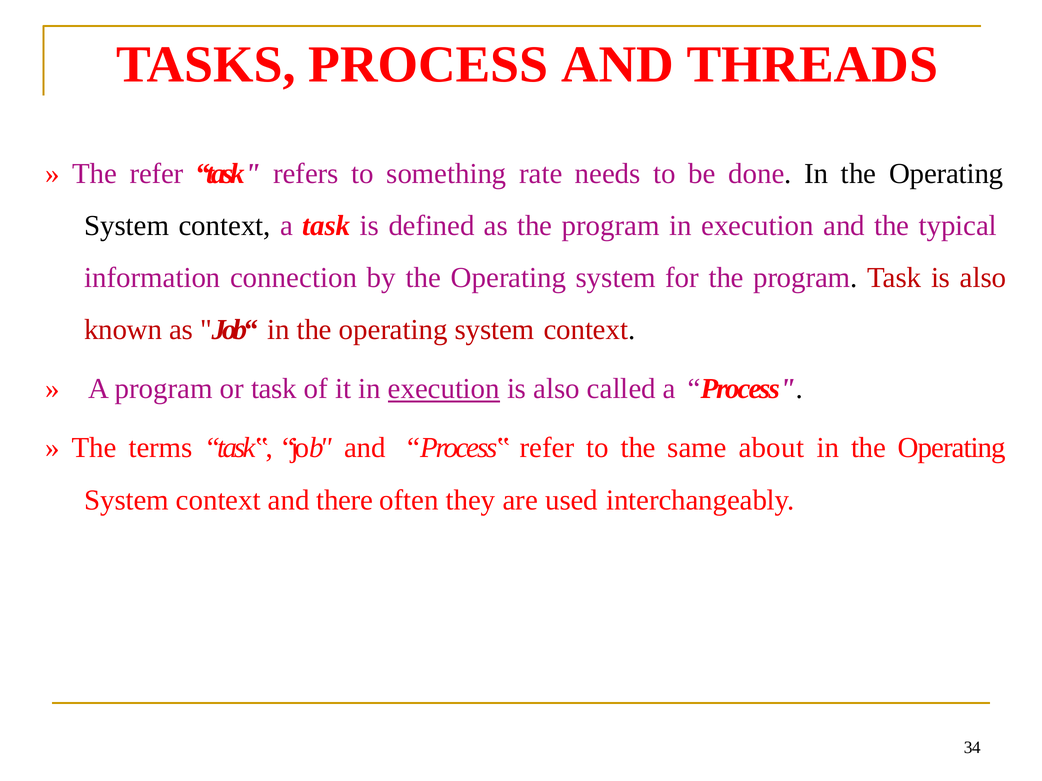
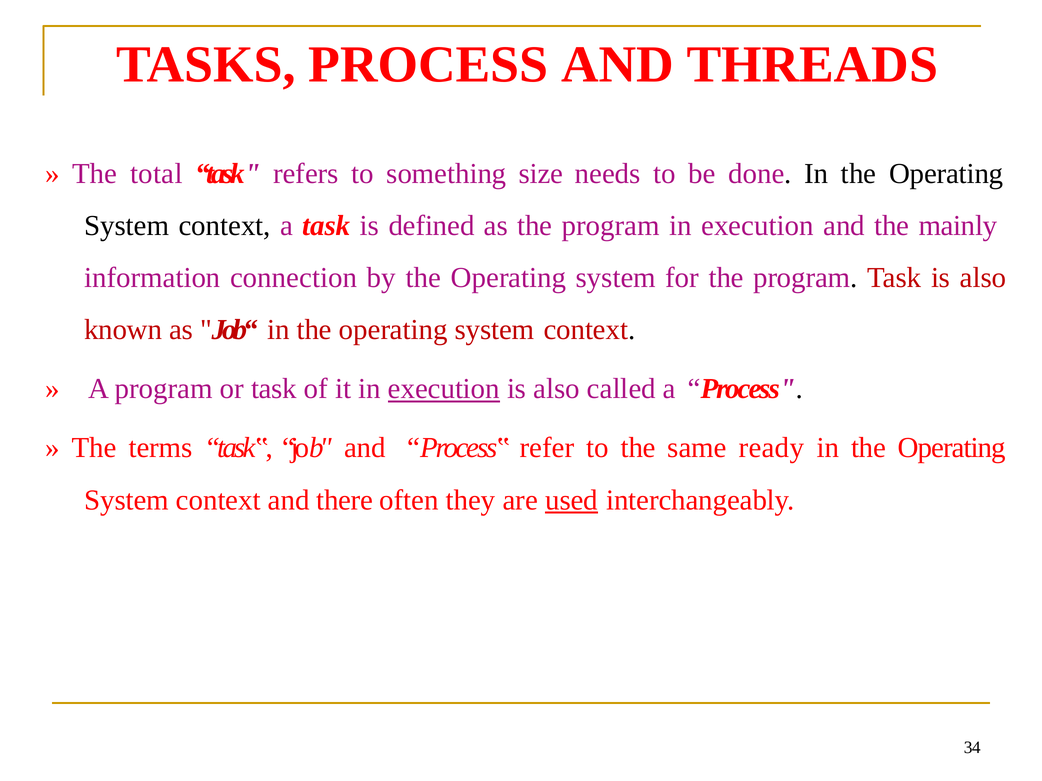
The refer: refer -> total
rate: rate -> size
typical: typical -> mainly
about: about -> ready
used underline: none -> present
